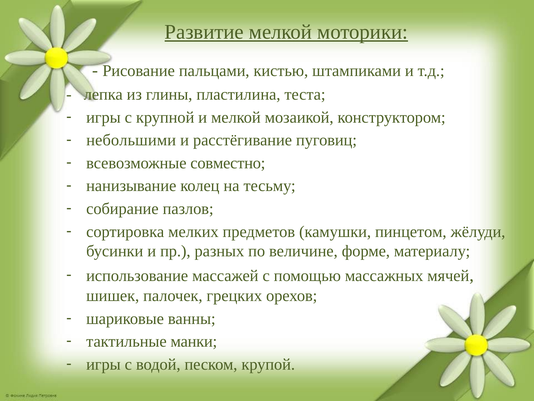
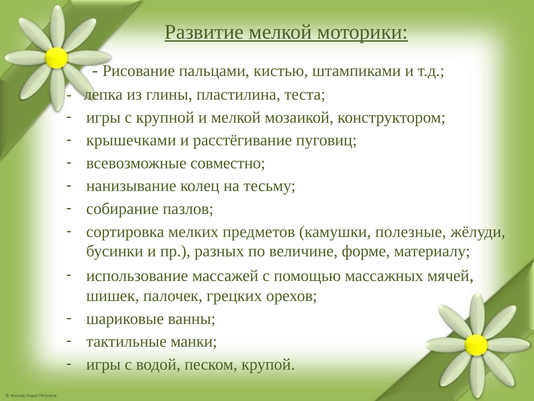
небольшими: небольшими -> крышечками
пинцетом: пинцетом -> полезные
